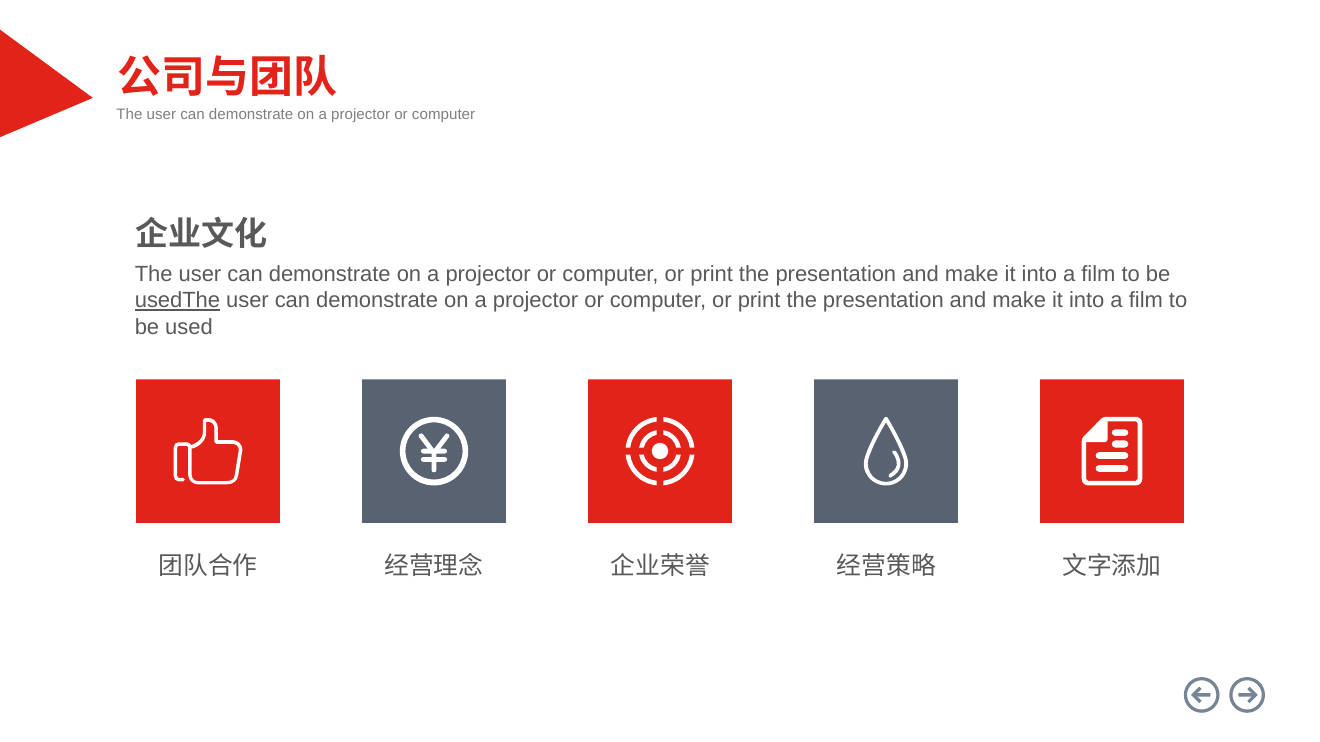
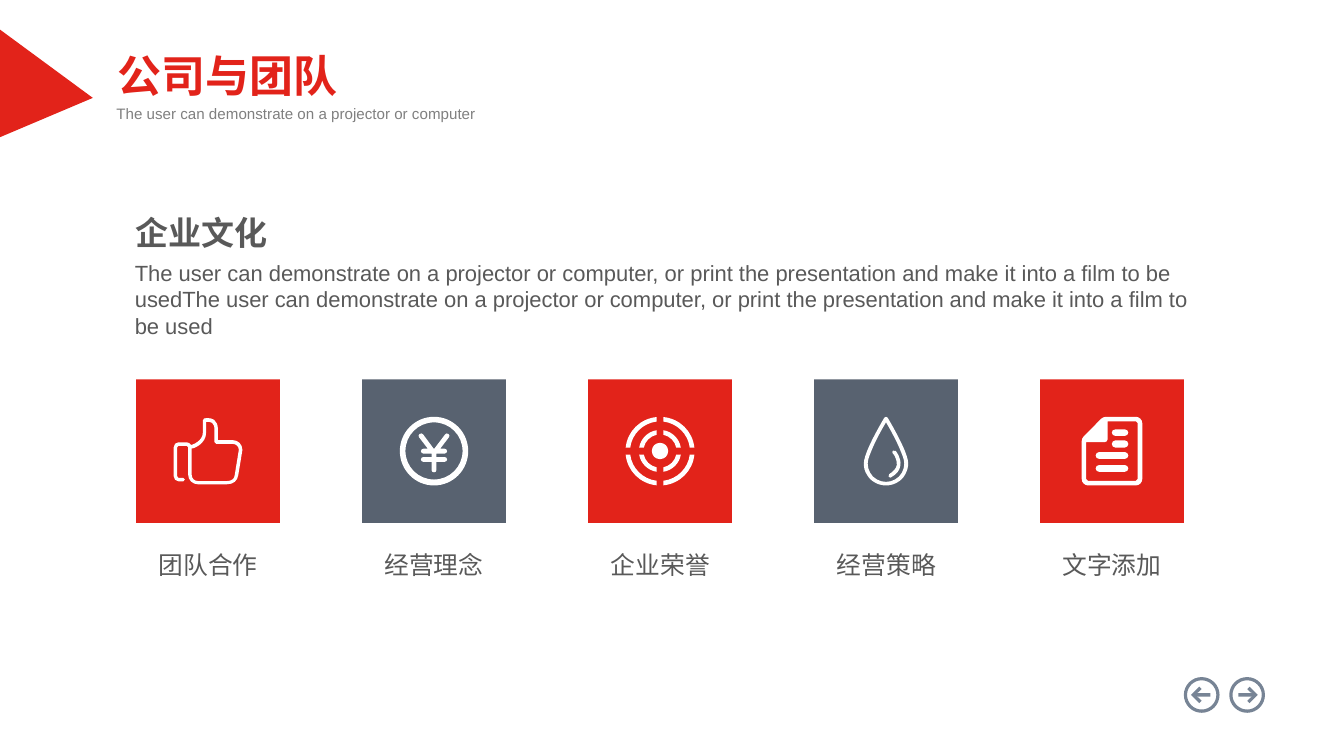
usedThe underline: present -> none
